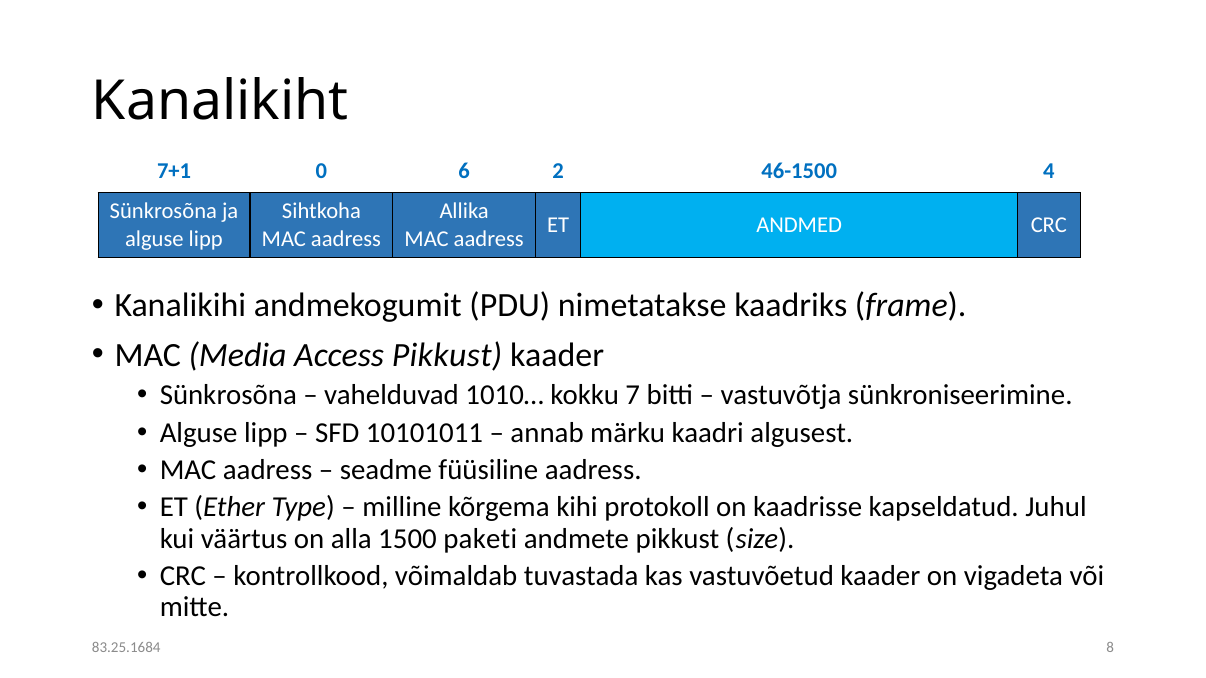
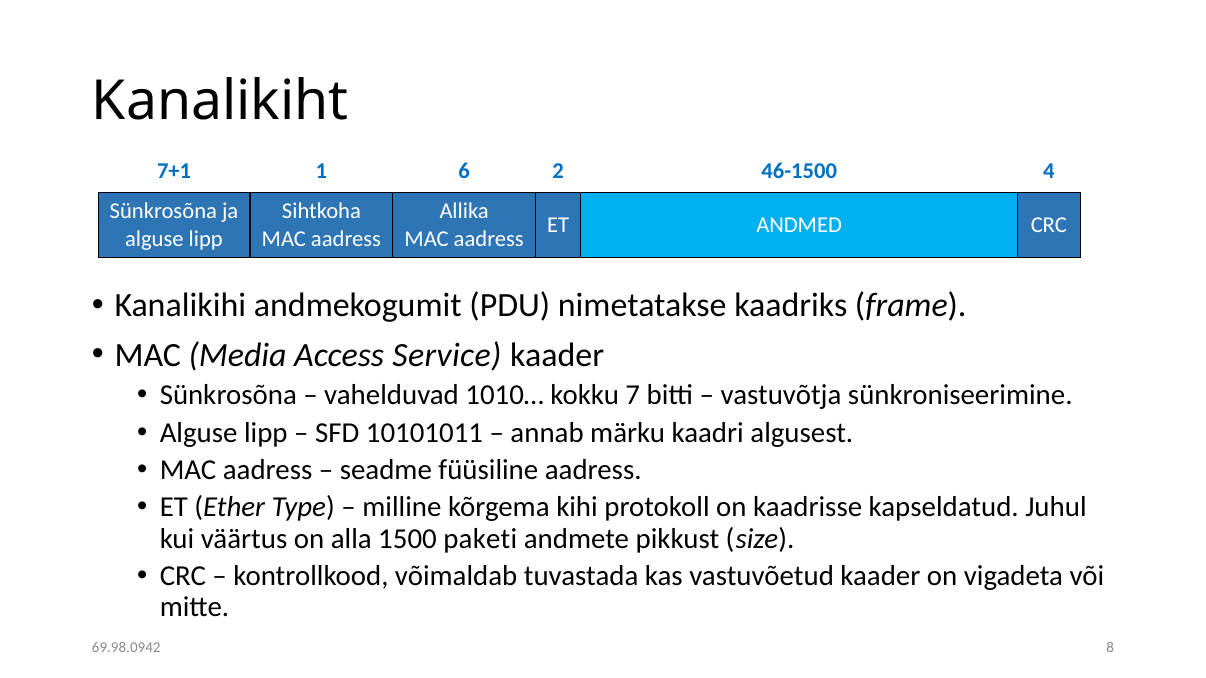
0: 0 -> 1
Access Pikkust: Pikkust -> Service
83.25.1684: 83.25.1684 -> 69.98.0942
